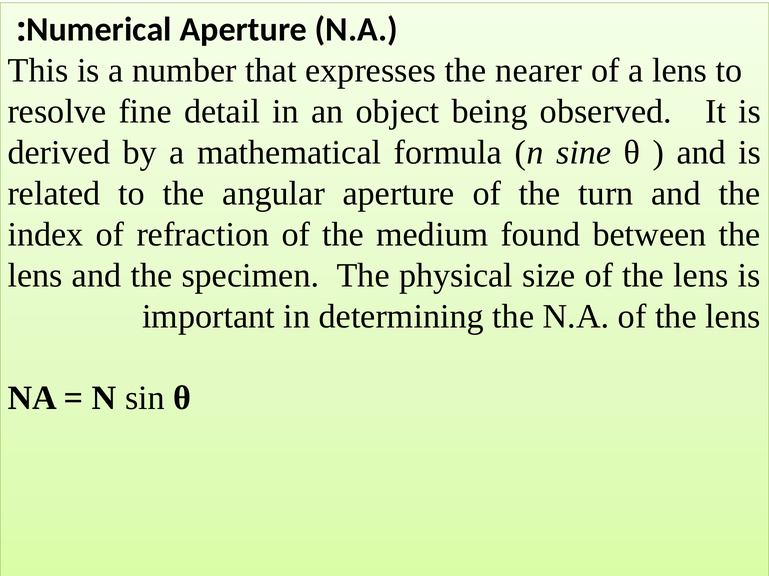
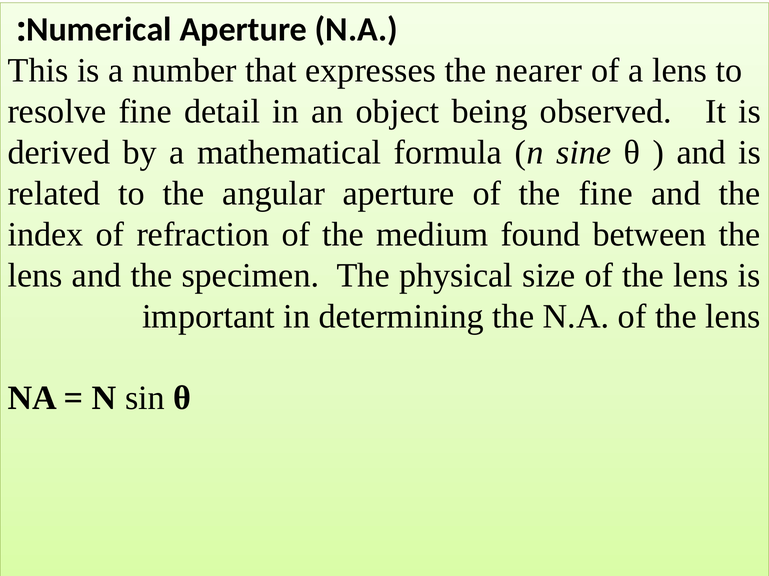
the turn: turn -> fine
